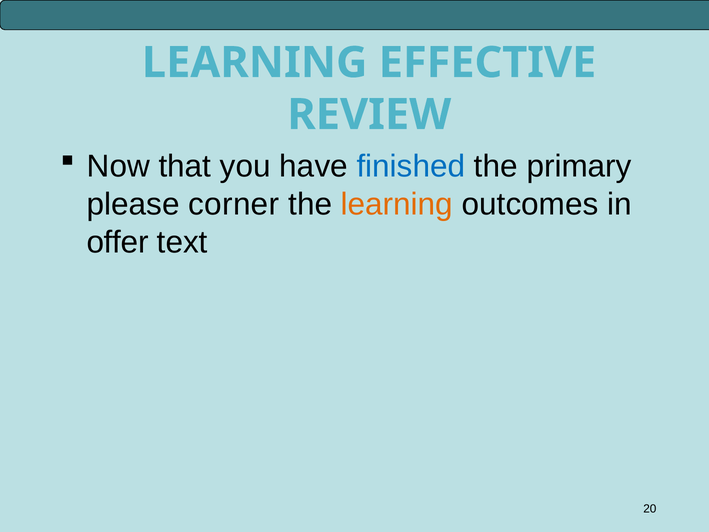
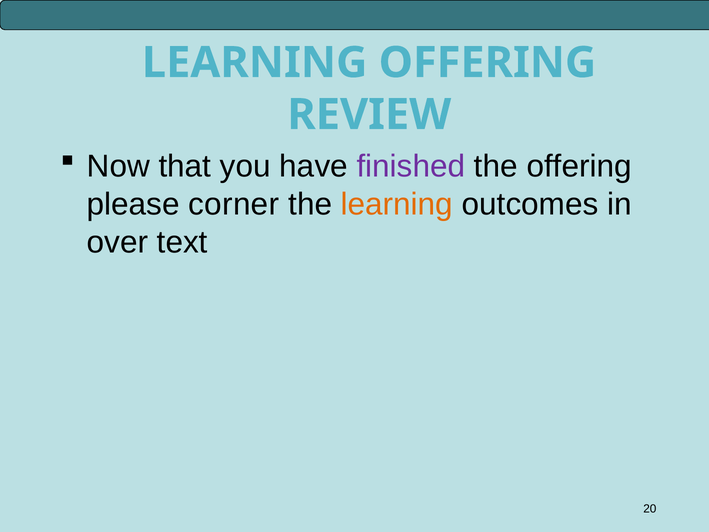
LEARNING EFFECTIVE: EFFECTIVE -> OFFERING
finished colour: blue -> purple
the primary: primary -> offering
offer: offer -> over
